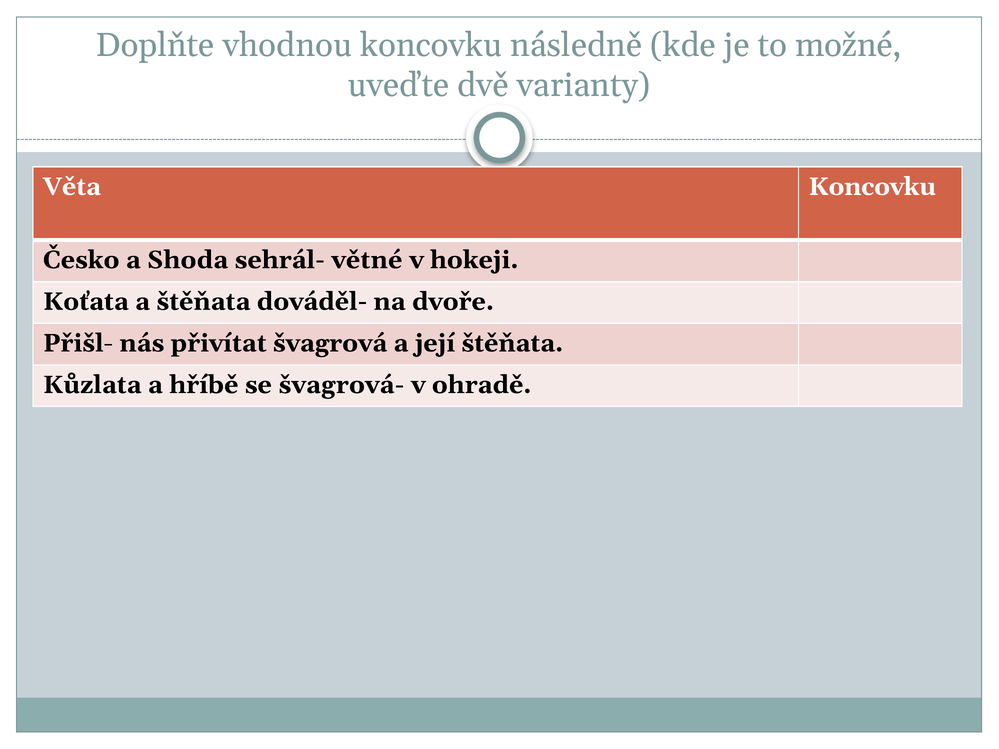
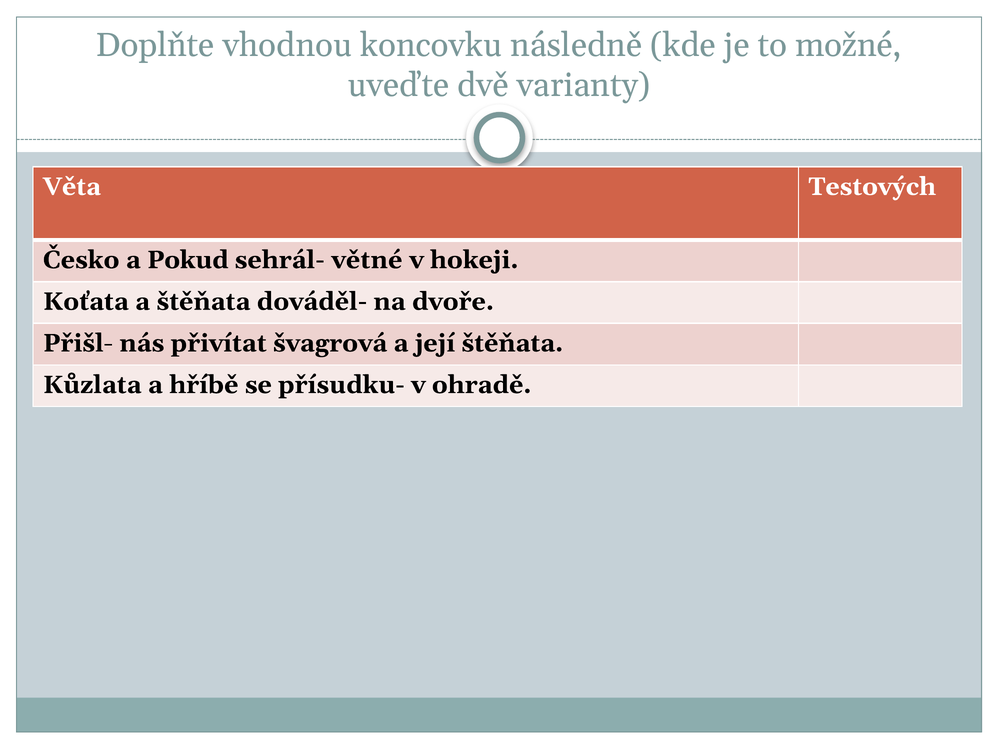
Věta Koncovku: Koncovku -> Testových
Shoda: Shoda -> Pokud
švagrová-: švagrová- -> přísudku-
